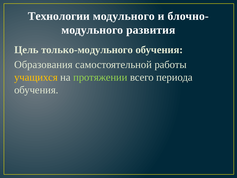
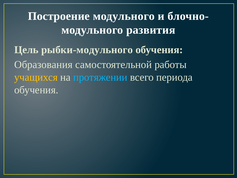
Технологии: Технологии -> Построение
только-модульного: только-модульного -> рыбки-модульного
протяжении colour: light green -> light blue
